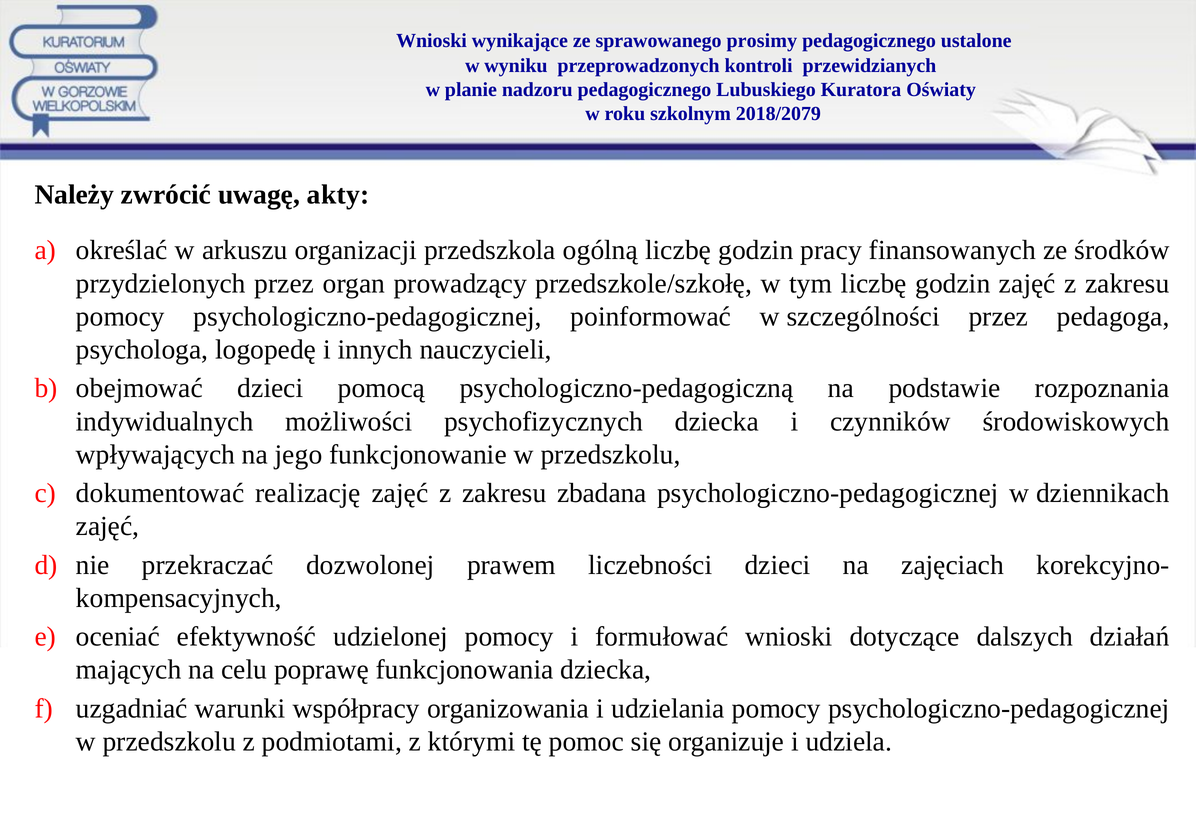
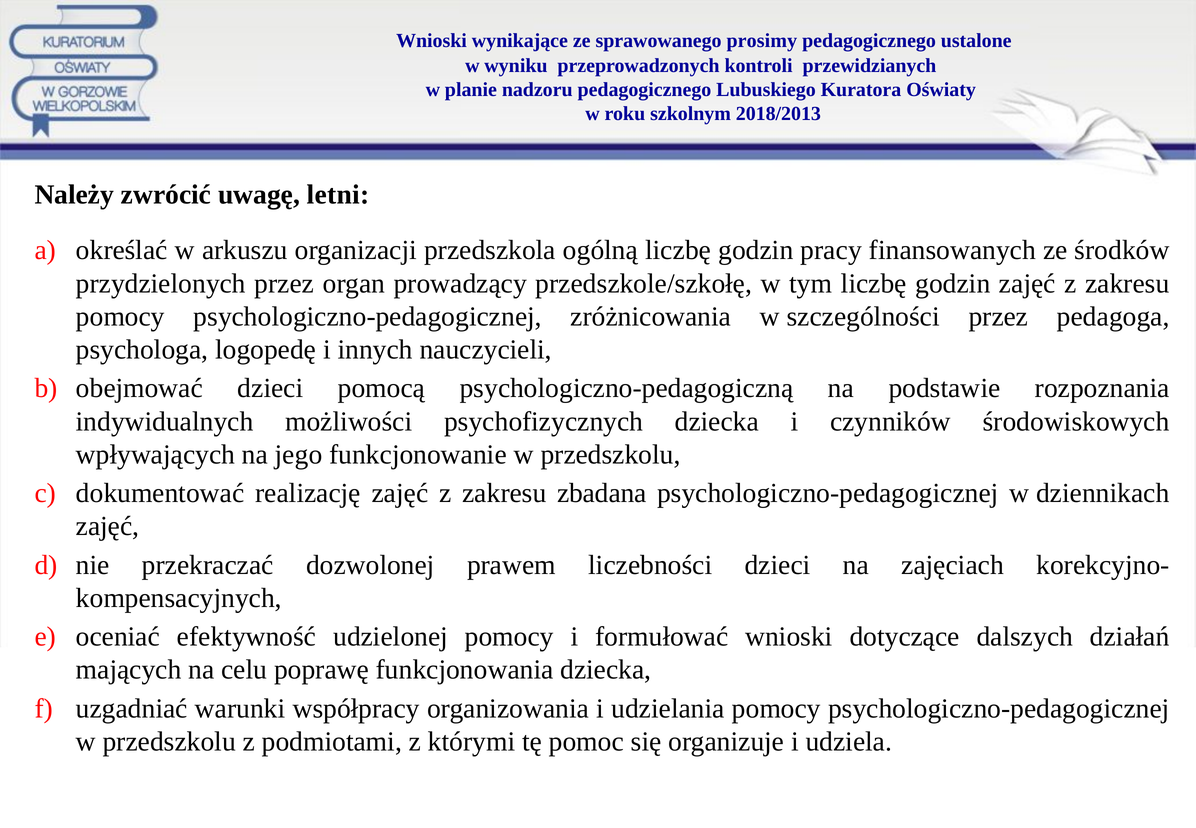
2018/2079: 2018/2079 -> 2018/2013
akty: akty -> letni
poinformować: poinformować -> zróżnicowania
